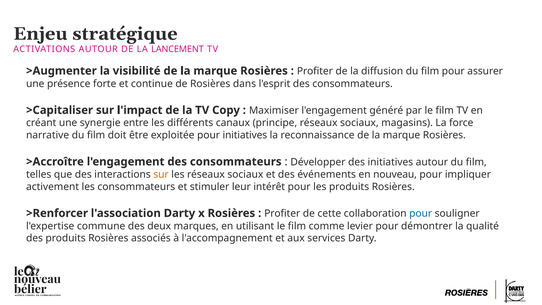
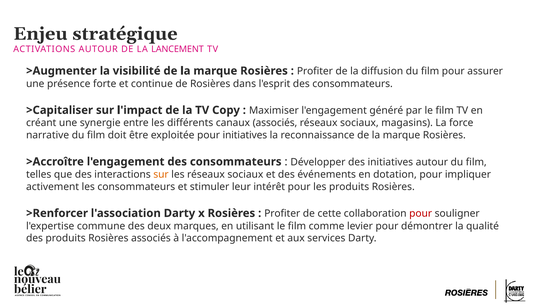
canaux principe: principe -> associés
nouveau: nouveau -> dotation
pour at (421, 213) colour: blue -> red
